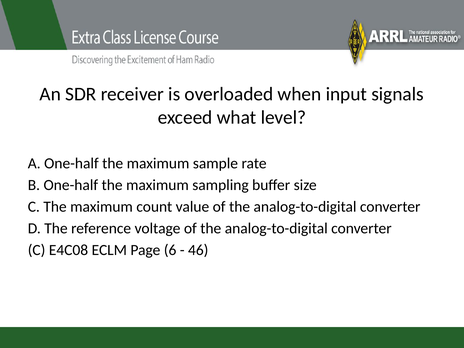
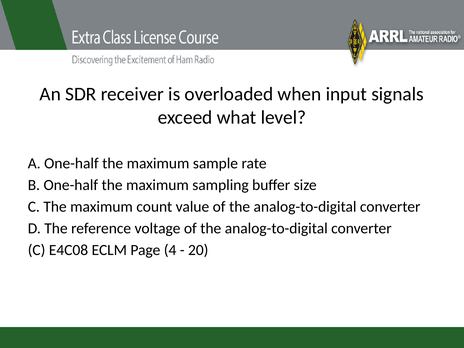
6: 6 -> 4
46: 46 -> 20
